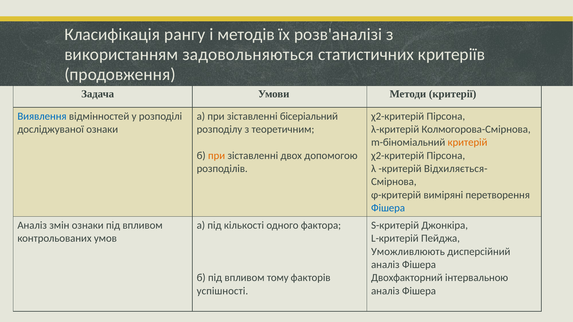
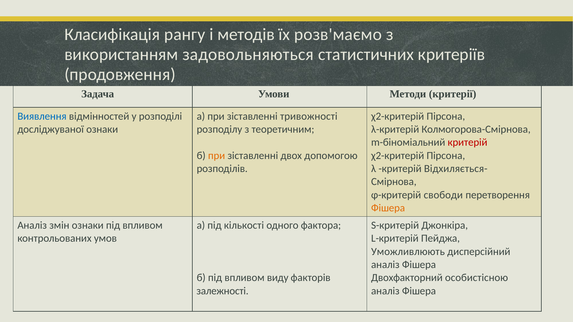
розв'аналізі: розв'аналізі -> розв'маємо
бісеріальний: бісеріальний -> тривожності
критерій at (468, 143) colour: orange -> red
виміряні: виміряні -> свободи
Фішера at (388, 208) colour: blue -> orange
тому: тому -> виду
інтервальною: інтервальною -> особистісною
успішності: успішності -> залежності
